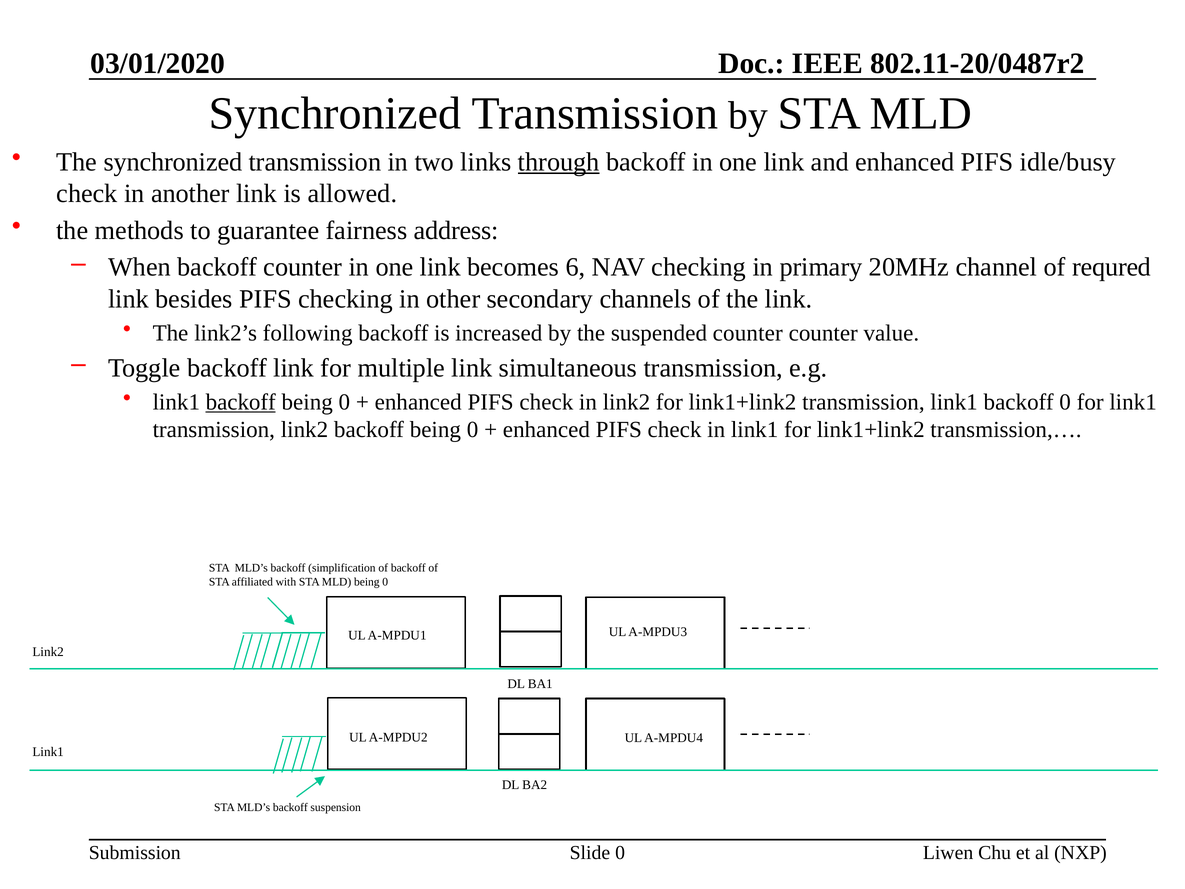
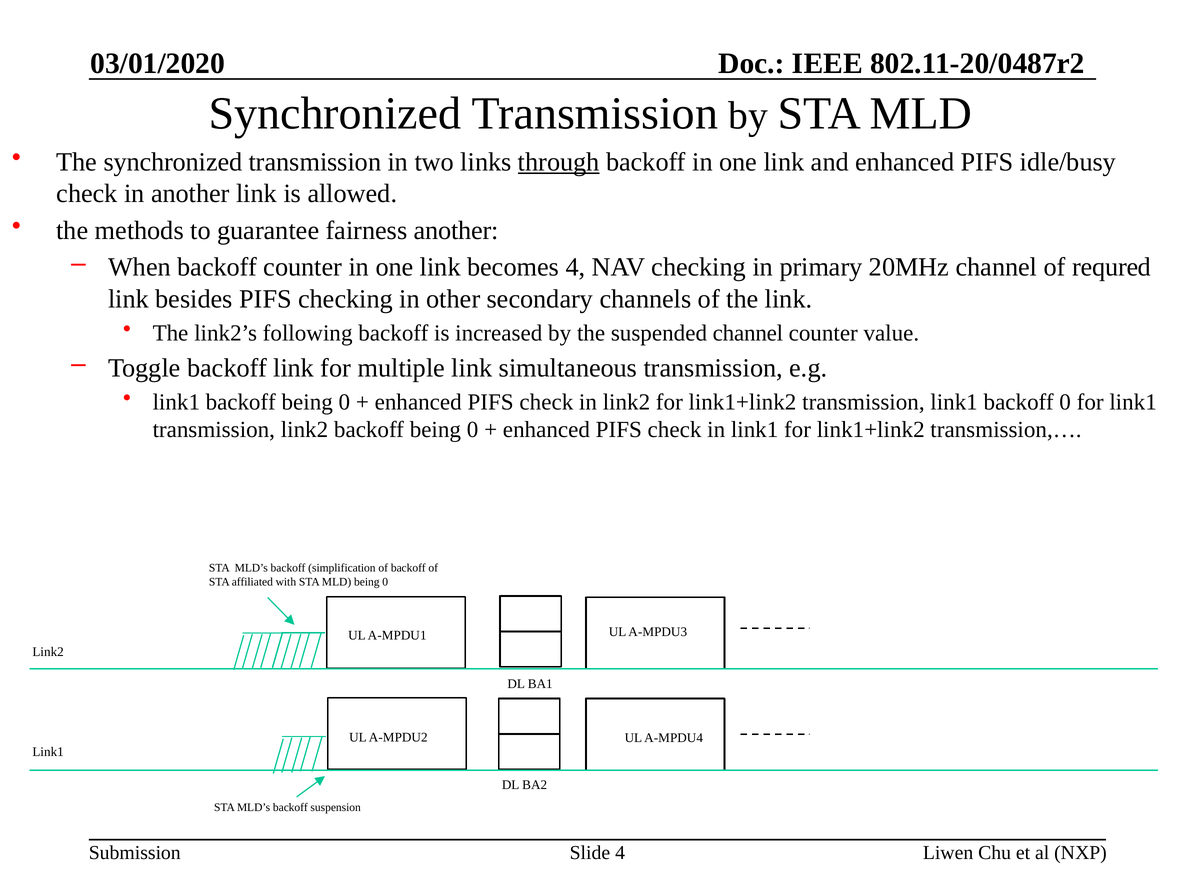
fairness address: address -> another
becomes 6: 6 -> 4
suspended counter: counter -> channel
backoff at (241, 402) underline: present -> none
Slide 0: 0 -> 4
